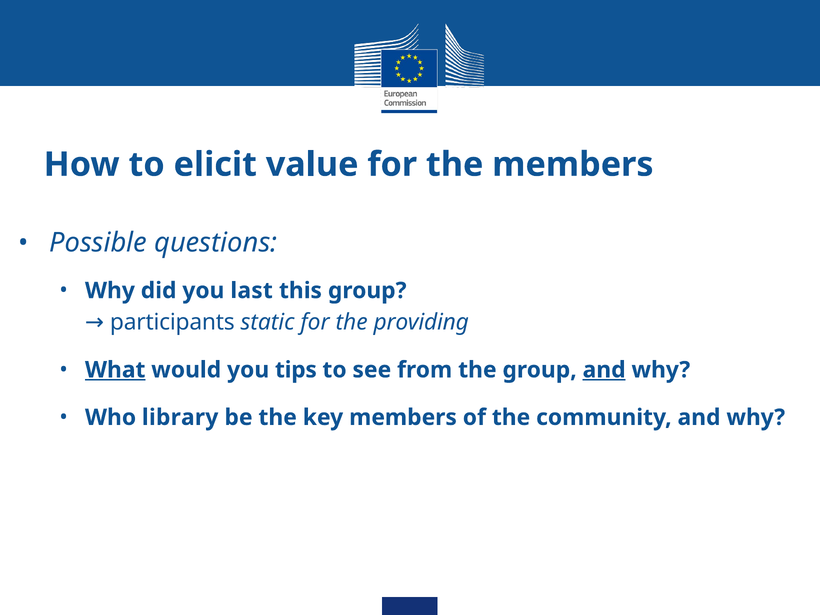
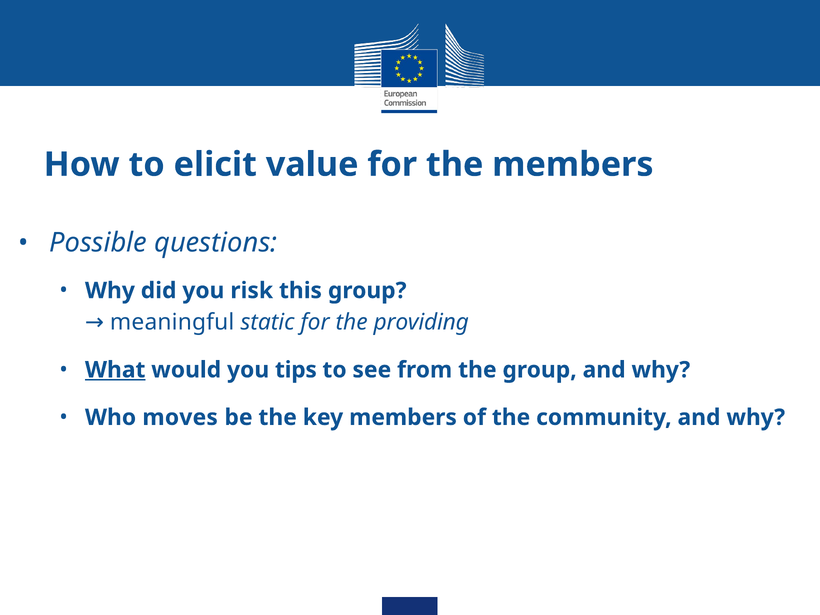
last: last -> risk
participants: participants -> meaningful
and at (604, 370) underline: present -> none
library: library -> moves
